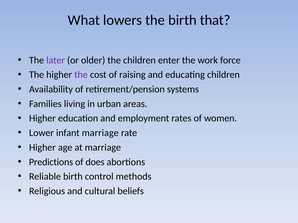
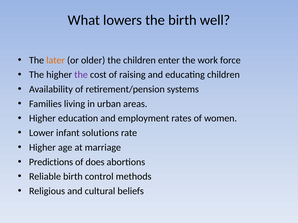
that: that -> well
later colour: purple -> orange
infant marriage: marriage -> solutions
